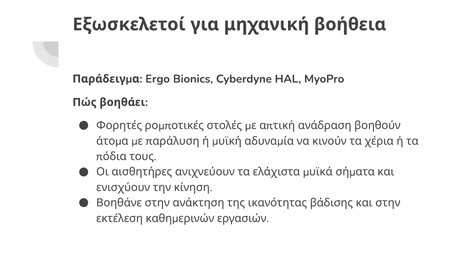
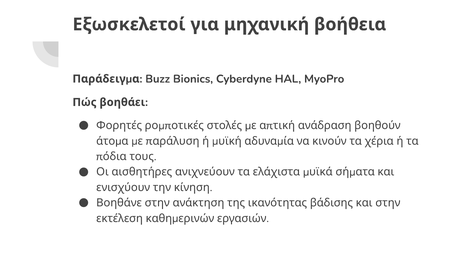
Ergo: Ergo -> Buzz
